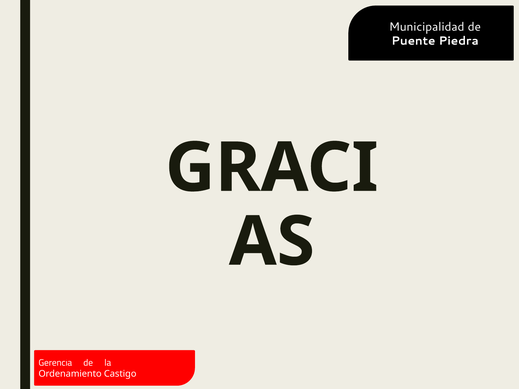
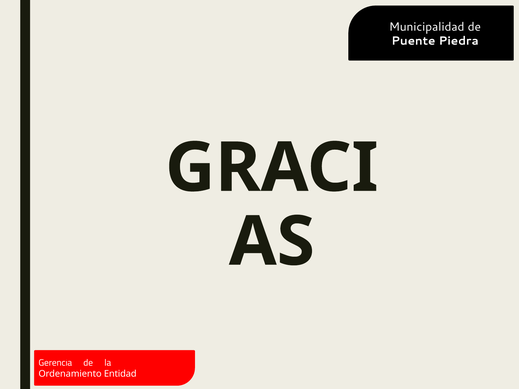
Castigo: Castigo -> Entidad
